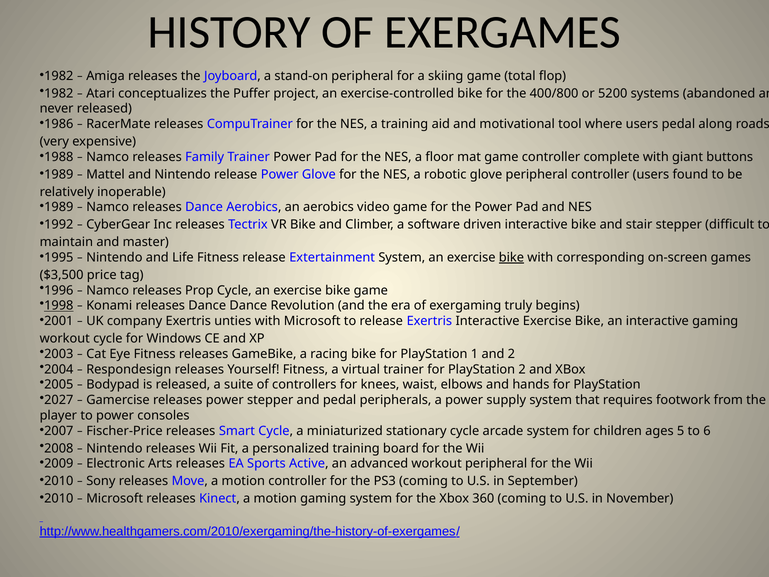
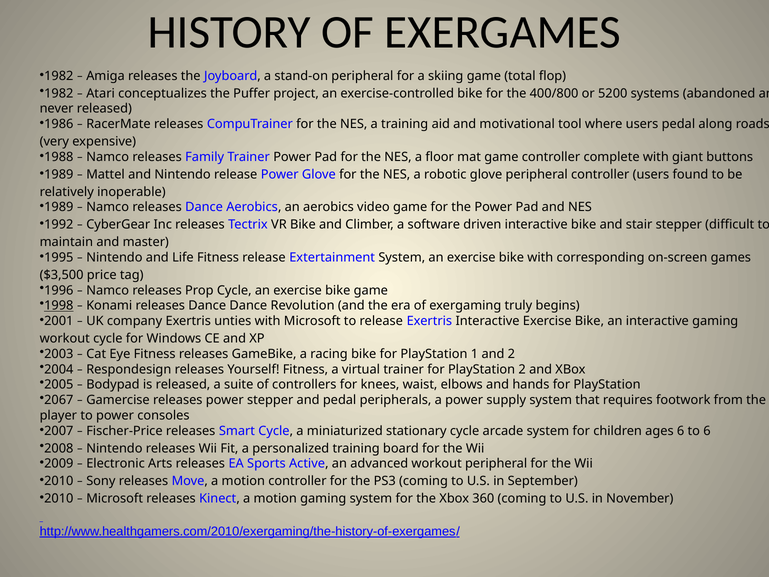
bike at (511, 257) underline: present -> none
2027: 2027 -> 2067
ages 5: 5 -> 6
